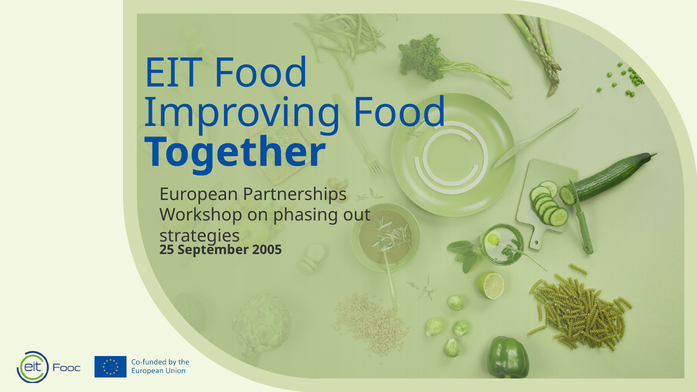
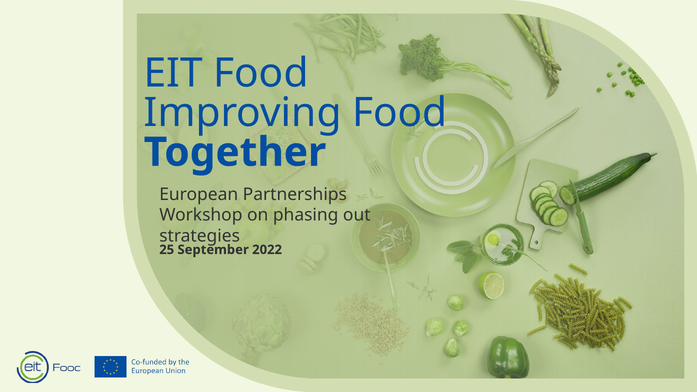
2005: 2005 -> 2022
